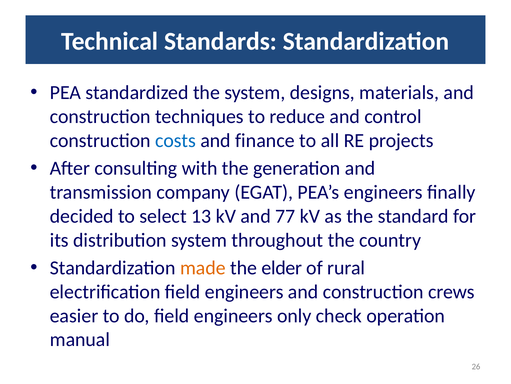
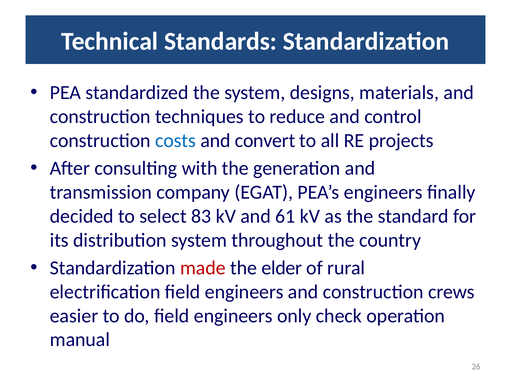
finance: finance -> convert
13: 13 -> 83
77: 77 -> 61
made colour: orange -> red
